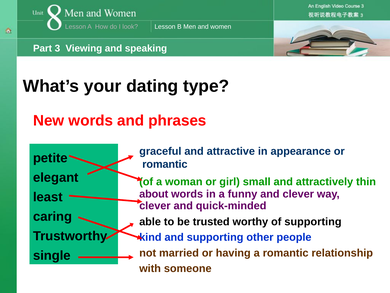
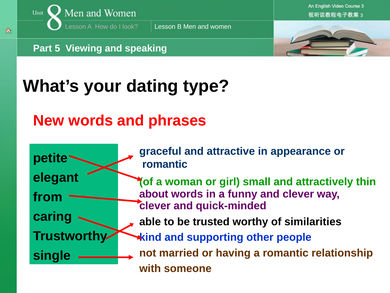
3: 3 -> 5
least: least -> from
of supporting: supporting -> similarities
